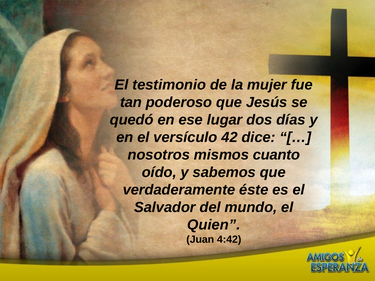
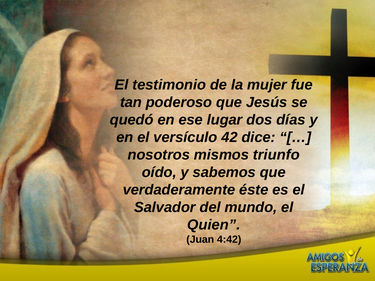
cuanto: cuanto -> triunfo
